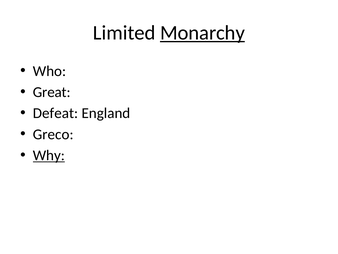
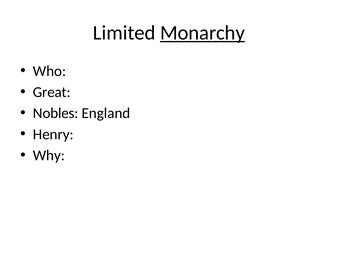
Defeat: Defeat -> Nobles
Greco: Greco -> Henry
Why underline: present -> none
